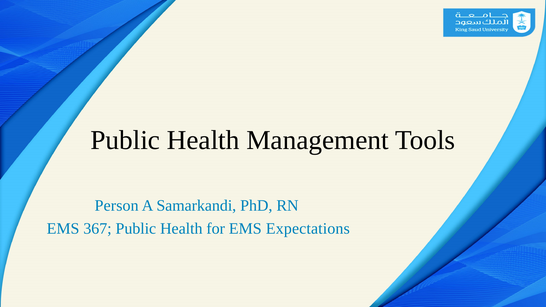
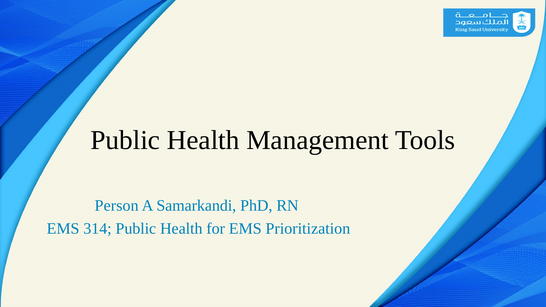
367: 367 -> 314
Expectations: Expectations -> Prioritization
